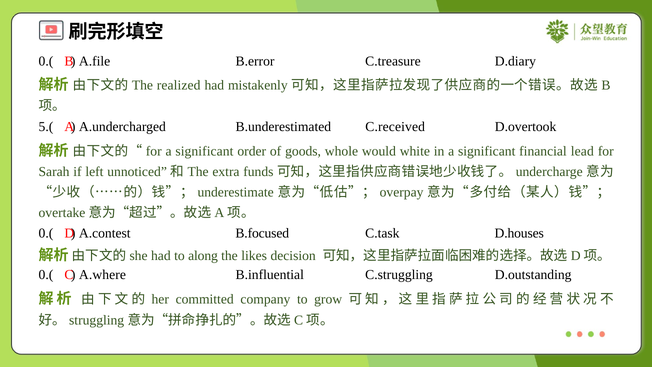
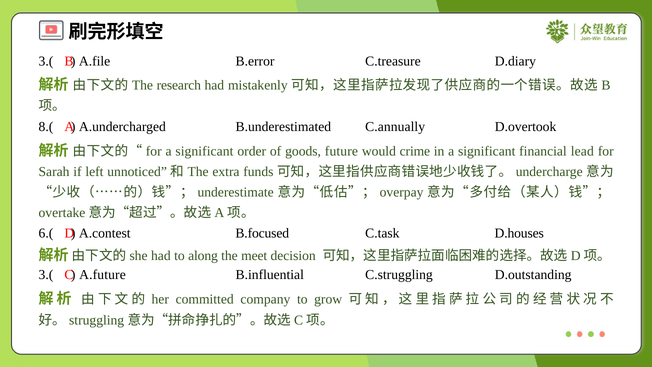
0.( at (46, 61): 0.( -> 3.(
realized: realized -> research
5.(: 5.( -> 8.(
C.received: C.received -> C.annually
whole: whole -> future
white: white -> crime
0.( at (46, 233): 0.( -> 6.(
likes: likes -> meet
0.( at (46, 275): 0.( -> 3.(
A.where: A.where -> A.future
